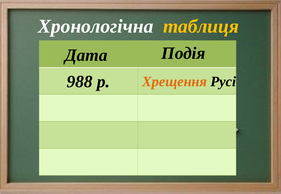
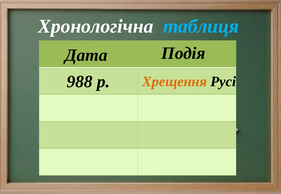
таблиця colour: yellow -> light blue
